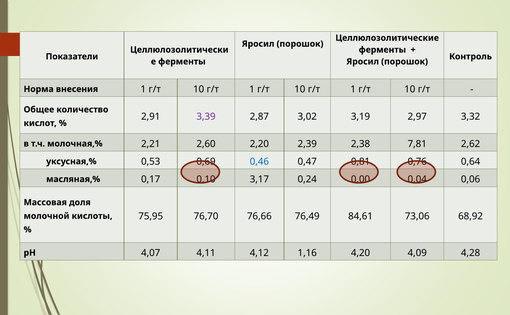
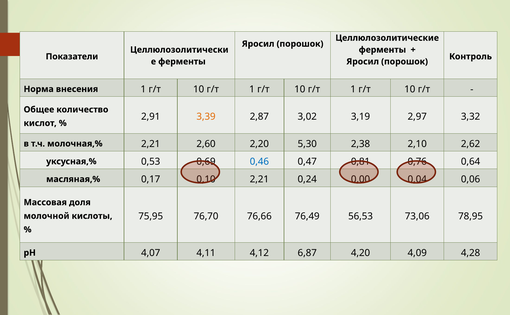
3,39 colour: purple -> orange
2,39: 2,39 -> 5,30
7,81: 7,81 -> 2,10
3,17 at (259, 179): 3,17 -> 2,21
84,61: 84,61 -> 56,53
68,92: 68,92 -> 78,95
1,16: 1,16 -> 6,87
